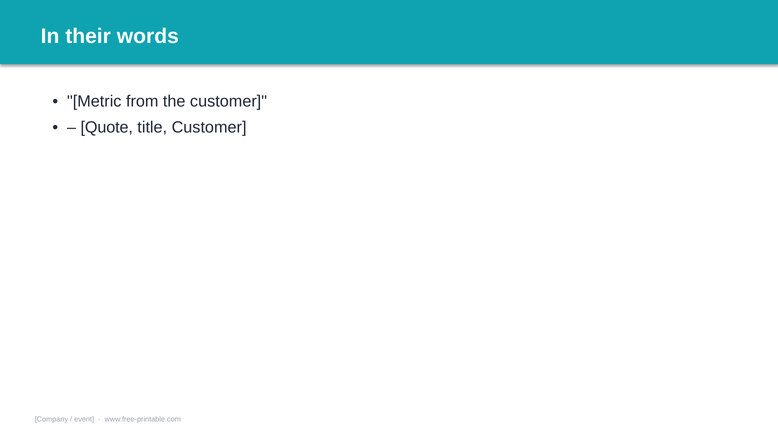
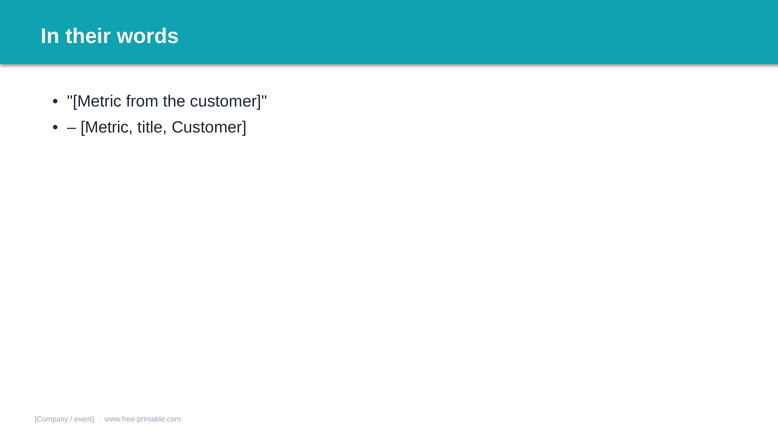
Quote at (107, 127): Quote -> Metric
